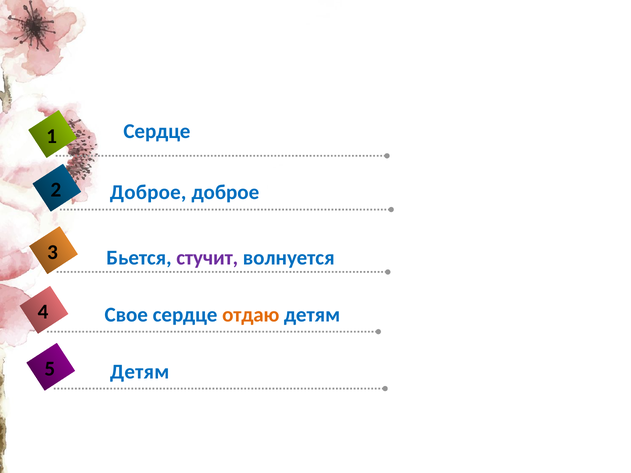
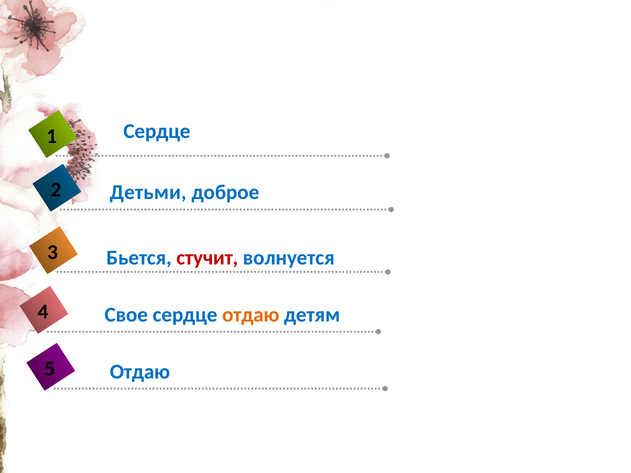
Доброе at (148, 193): Доброе -> Детьми
стучит colour: purple -> red
Детям at (140, 372): Детям -> Отдаю
